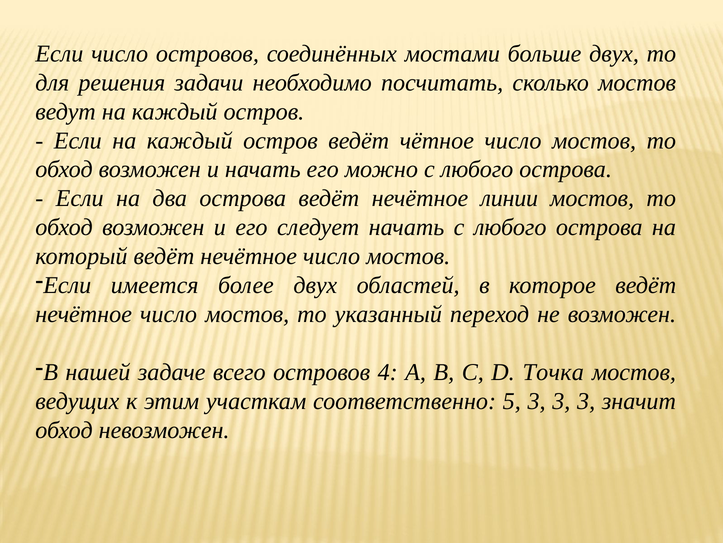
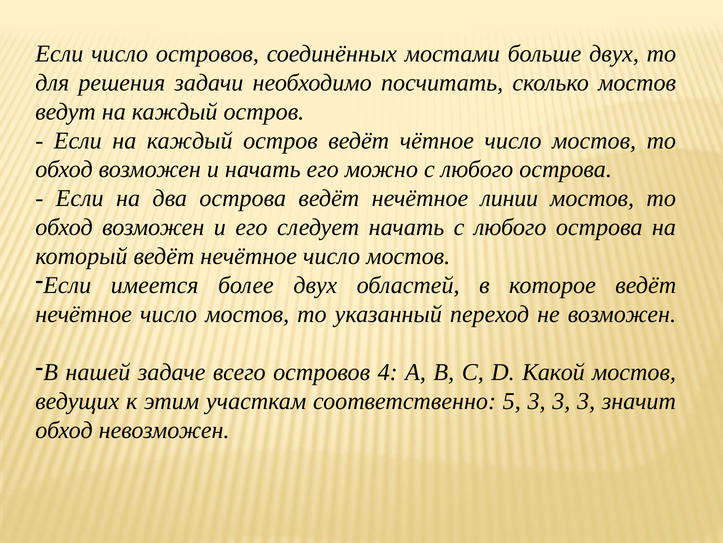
Точка: Точка -> Какой
